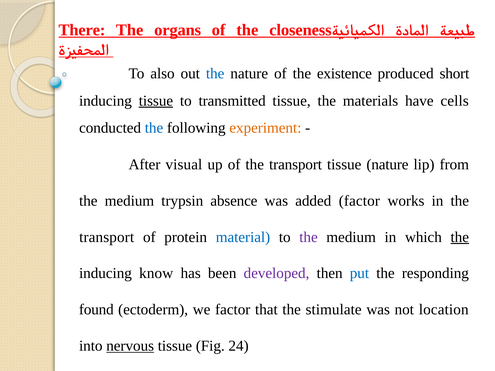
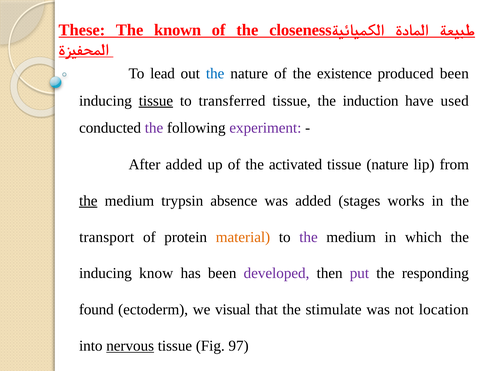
There: There -> These
organs: organs -> known
also: also -> lead
produced short: short -> been
transmitted: transmitted -> transferred
materials: materials -> induction
cells: cells -> used
the at (154, 128) colour: blue -> purple
experiment colour: orange -> purple
After visual: visual -> added
of the transport: transport -> activated
the at (88, 201) underline: none -> present
added factor: factor -> stages
material colour: blue -> orange
the at (460, 237) underline: present -> none
put colour: blue -> purple
we factor: factor -> visual
24: 24 -> 97
